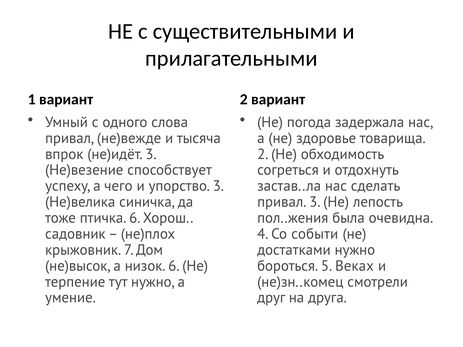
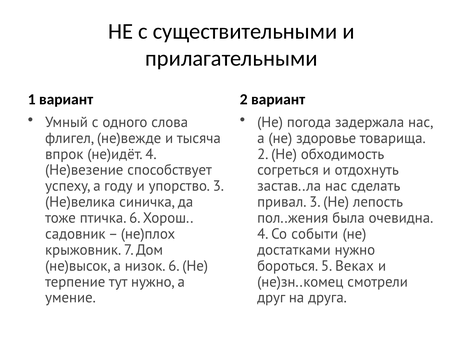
привал at (70, 138): привал -> флигел
не)идёт 3: 3 -> 4
чего: чего -> году
